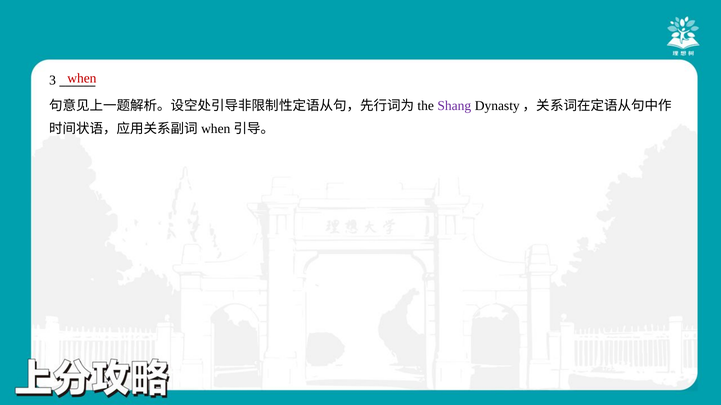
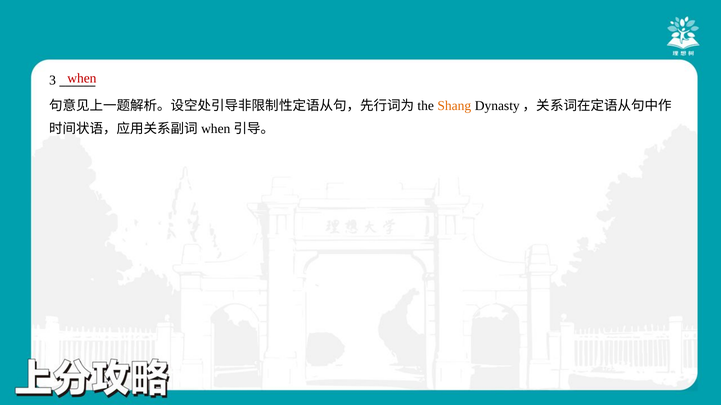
Shang colour: purple -> orange
